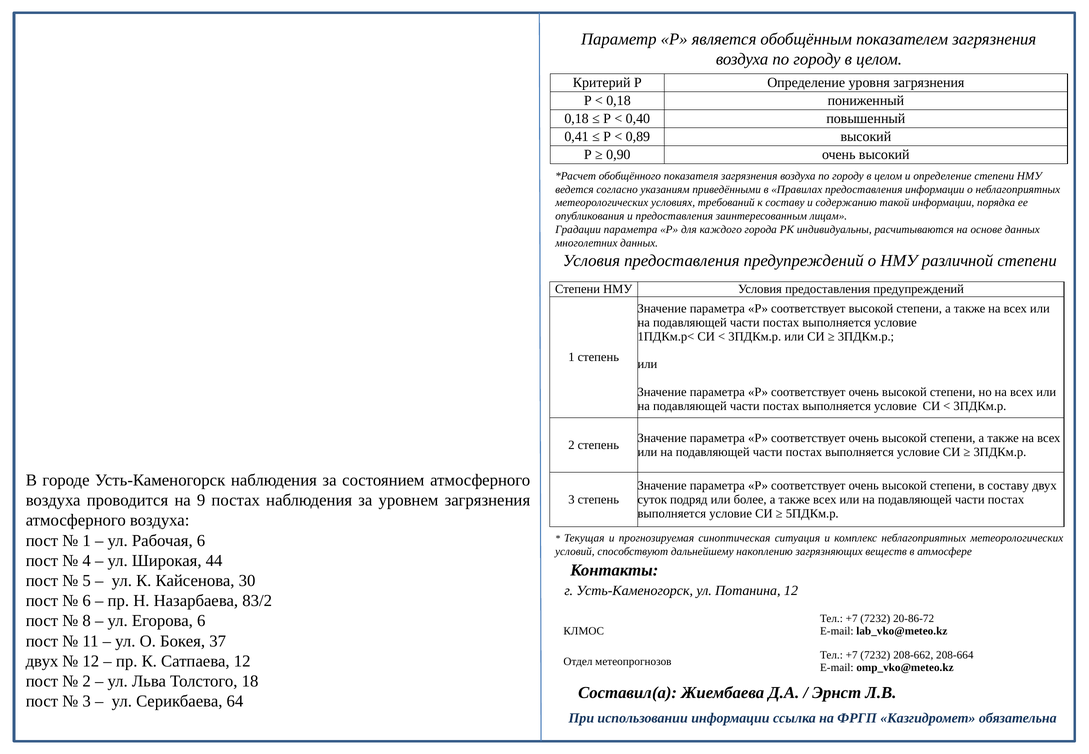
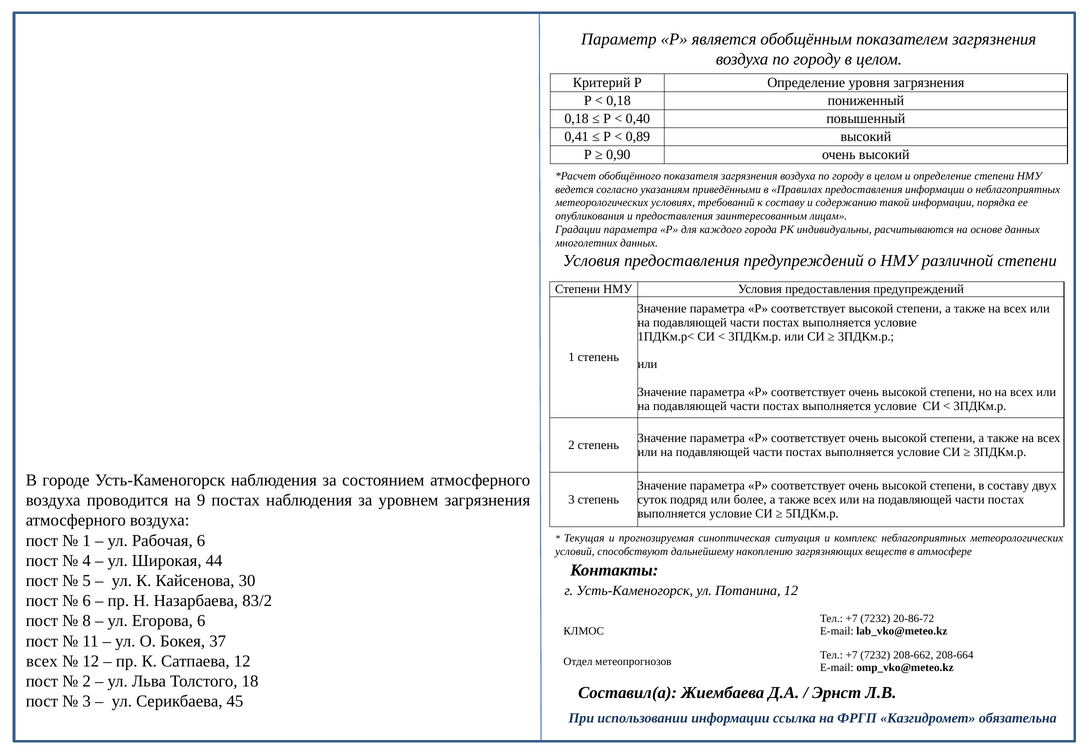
двух at (42, 661): двух -> всех
64: 64 -> 45
